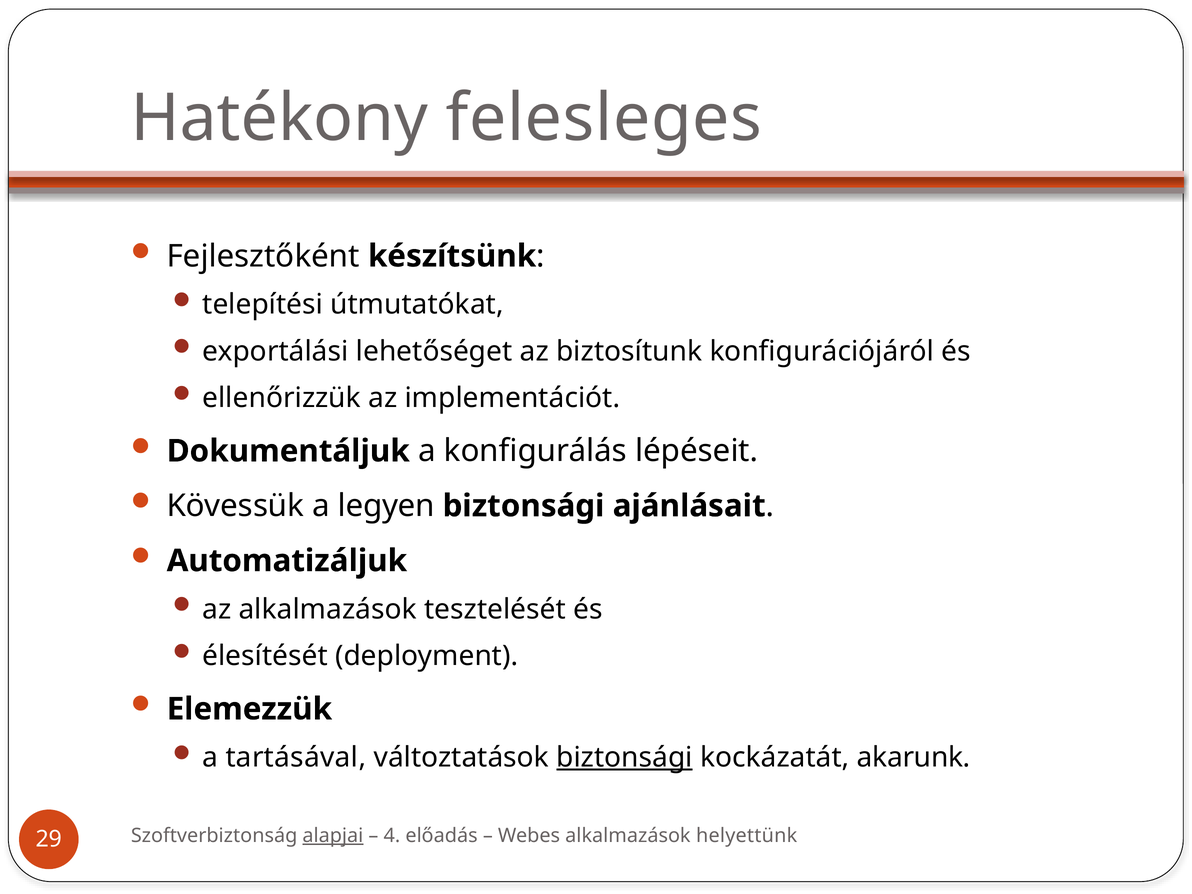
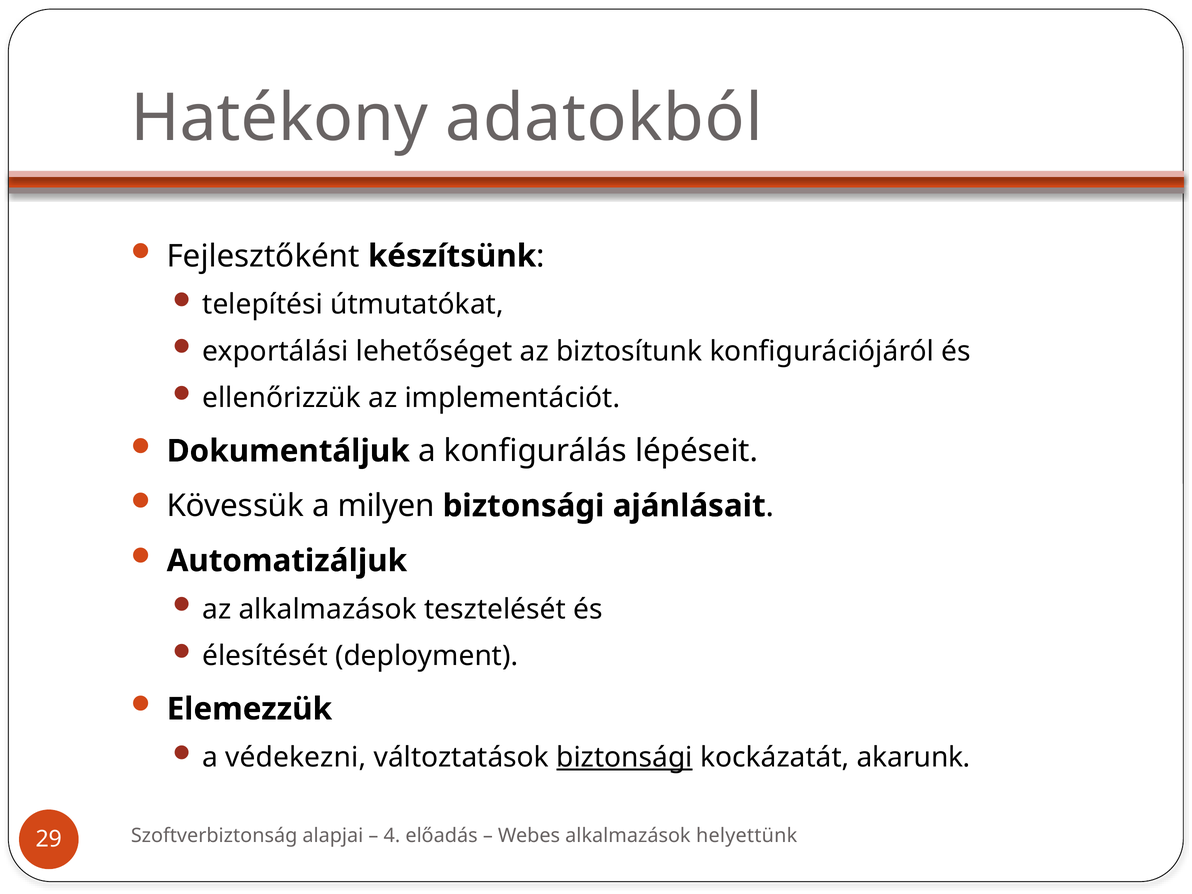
felesleges: felesleges -> adatokból
legyen: legyen -> milyen
tartásával: tartásával -> védekezni
alapjai underline: present -> none
